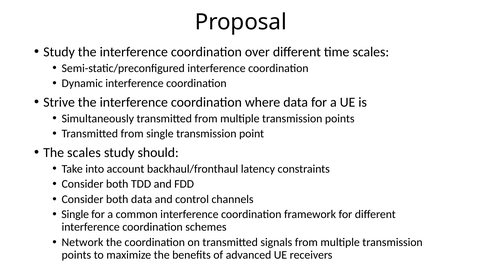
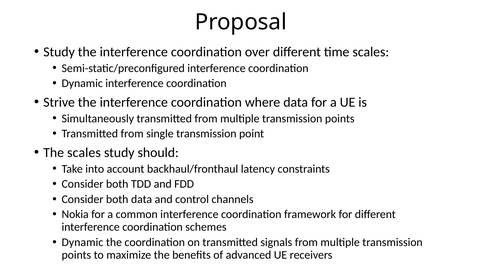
Single at (75, 214): Single -> Nokia
Network at (82, 242): Network -> Dynamic
